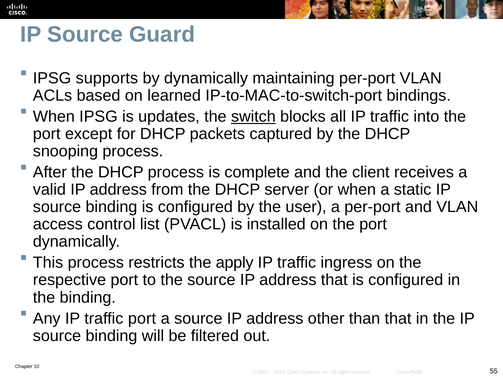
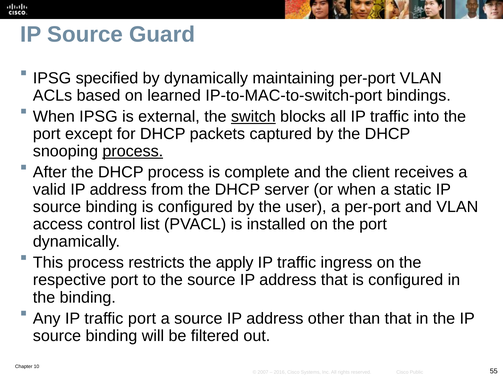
supports: supports -> specified
updates: updates -> external
process at (133, 151) underline: none -> present
